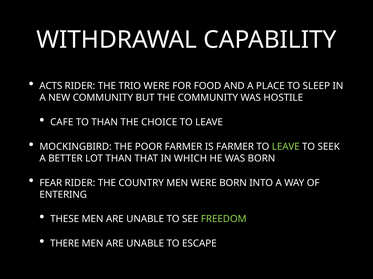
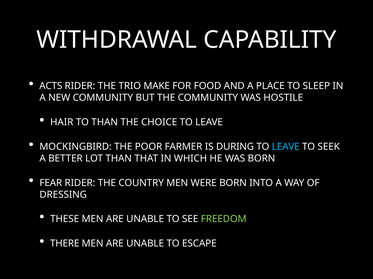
TRIO WERE: WERE -> MAKE
CAFE: CAFE -> HAIR
IS FARMER: FARMER -> DURING
LEAVE at (286, 147) colour: light green -> light blue
ENTERING: ENTERING -> DRESSING
